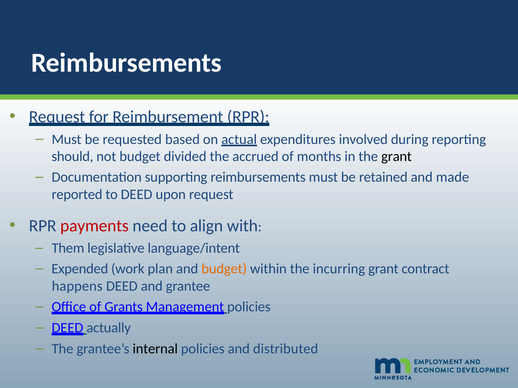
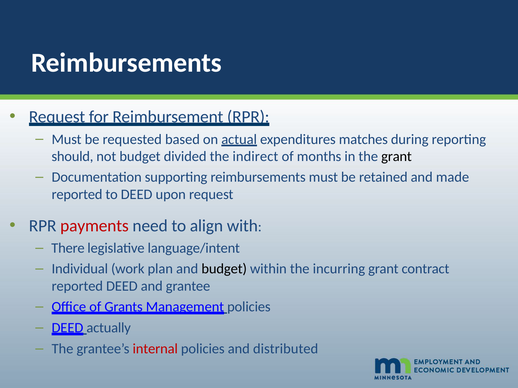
involved: involved -> matches
accrued: accrued -> indirect
Them: Them -> There
Expended: Expended -> Individual
budget at (224, 269) colour: orange -> black
happens at (77, 286): happens -> reported
internal colour: black -> red
